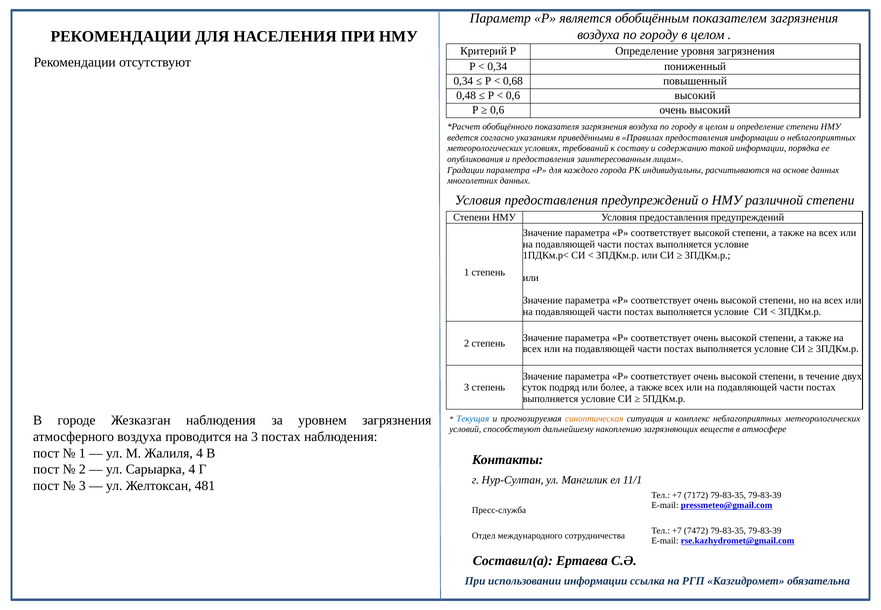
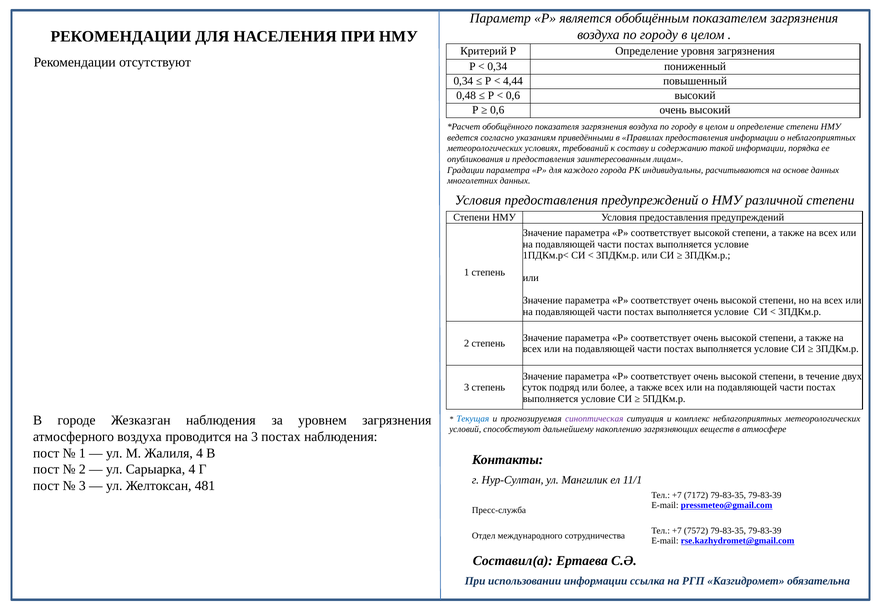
0,68: 0,68 -> 4,44
синоптическая colour: orange -> purple
7472: 7472 -> 7572
